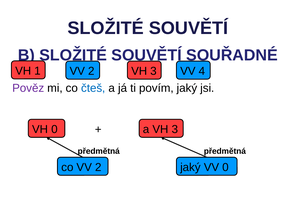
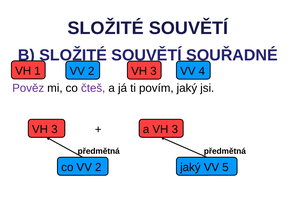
čteš colour: blue -> purple
0 at (54, 129): 0 -> 3
VV 0: 0 -> 5
